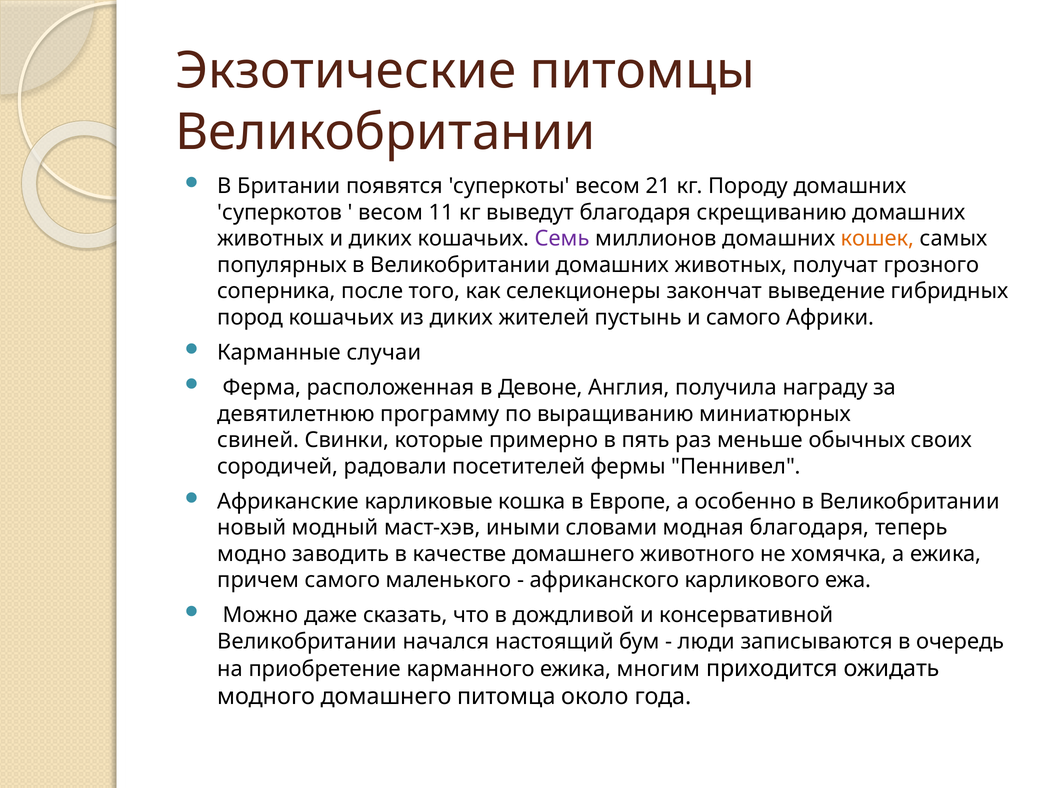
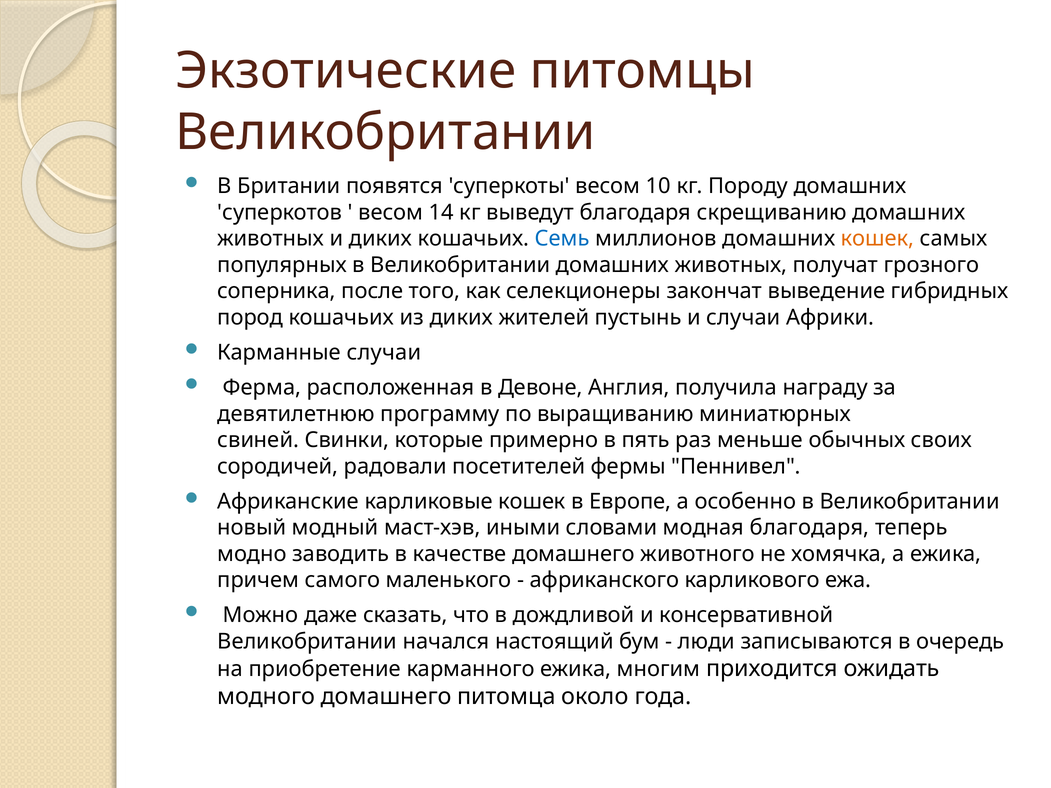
21: 21 -> 10
11: 11 -> 14
Семь colour: purple -> blue
и самого: самого -> случаи
карликовые кошка: кошка -> кошек
